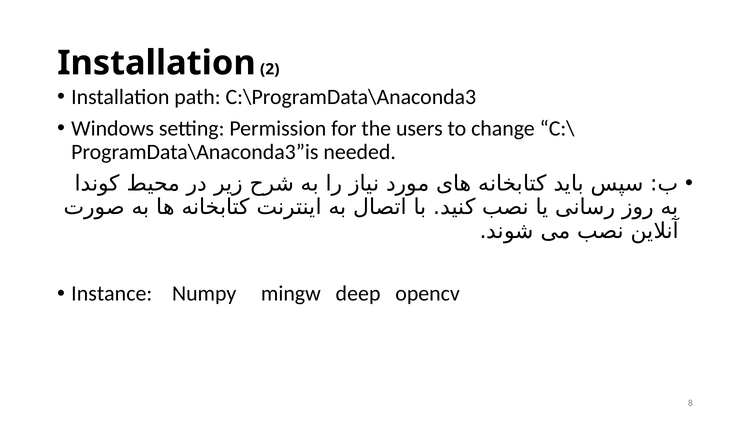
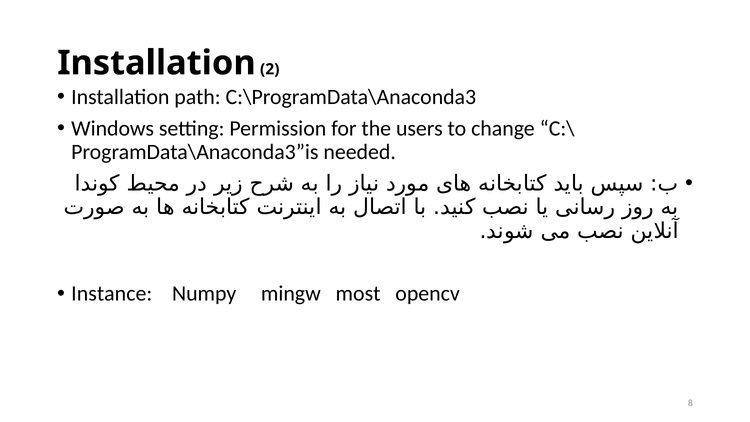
deep: deep -> most
